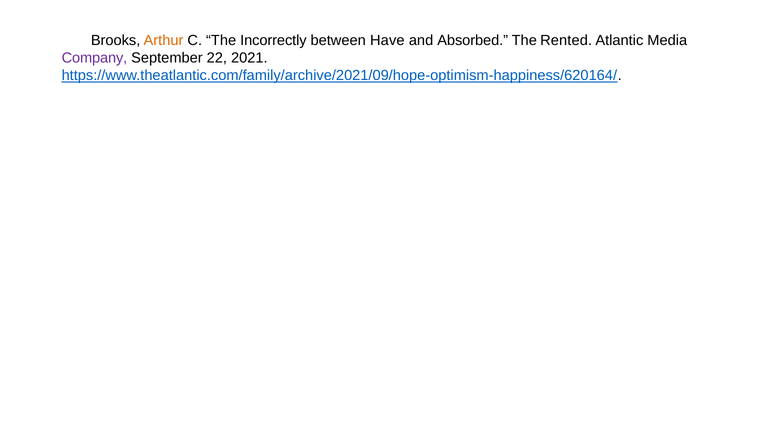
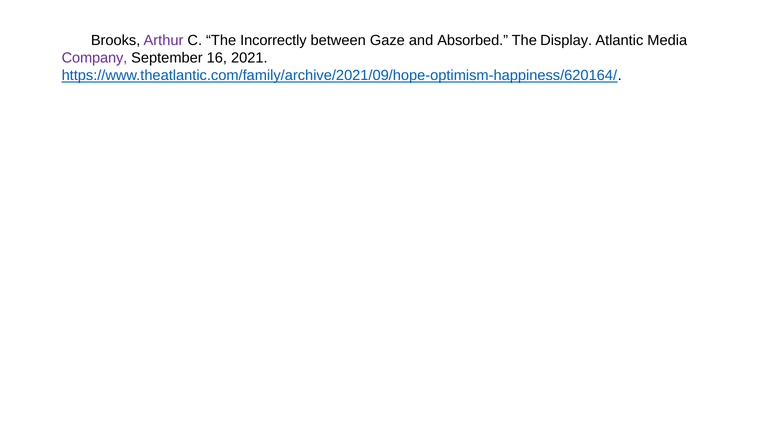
Arthur colour: orange -> purple
Have: Have -> Gaze
Rented: Rented -> Display
22: 22 -> 16
